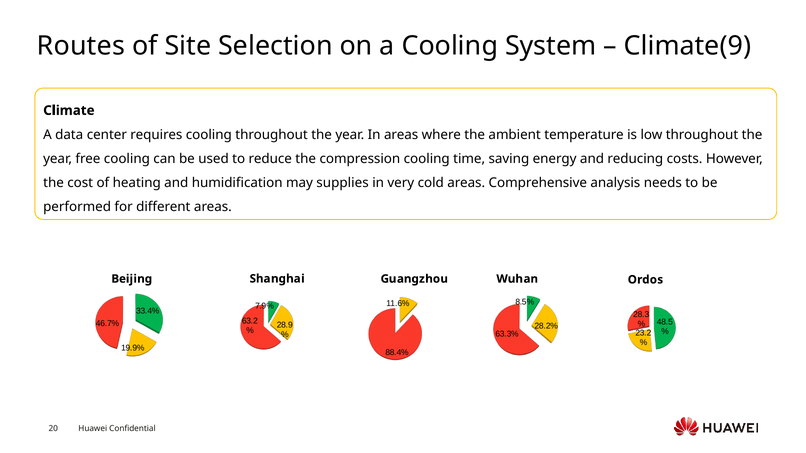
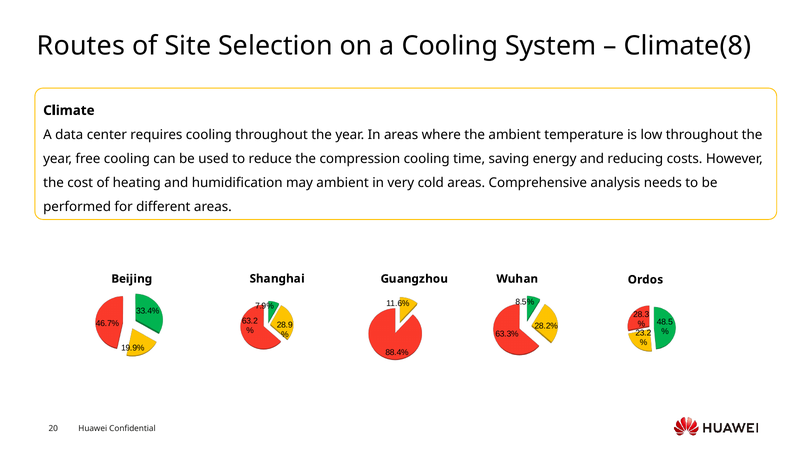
Climate(9: Climate(9 -> Climate(8
may supplies: supplies -> ambient
